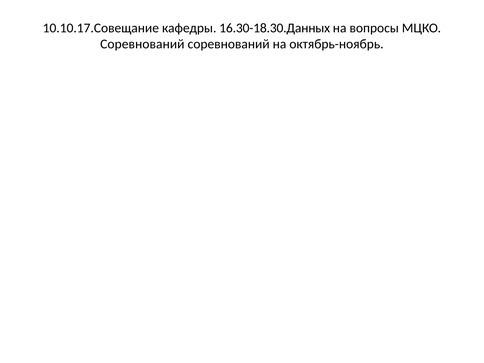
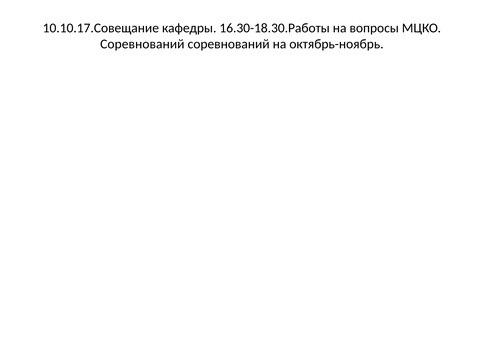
16.30-18.30.Данных: 16.30-18.30.Данных -> 16.30-18.30.Работы
